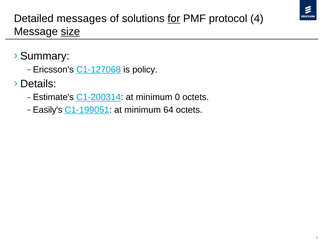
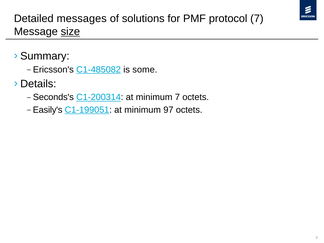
for underline: present -> none
protocol 4: 4 -> 7
C1-127068: C1-127068 -> C1-485082
policy: policy -> some
Estimate's: Estimate's -> Seconds's
minimum 0: 0 -> 7
64: 64 -> 97
